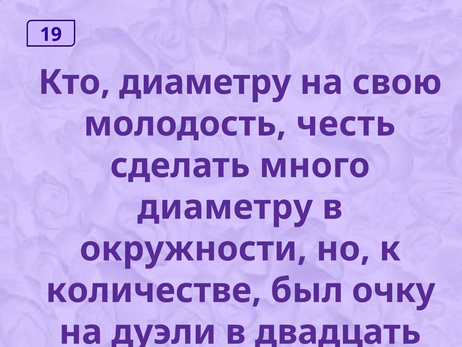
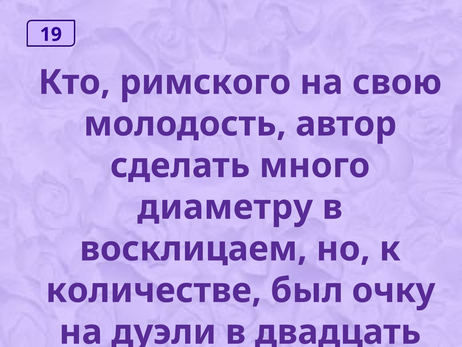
Кто диаметру: диаметру -> римского
честь: честь -> автор
окружности: окружности -> восклицаем
